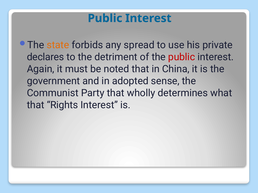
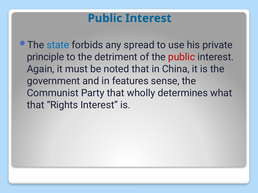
state colour: orange -> blue
declares: declares -> principle
adopted: adopted -> features
